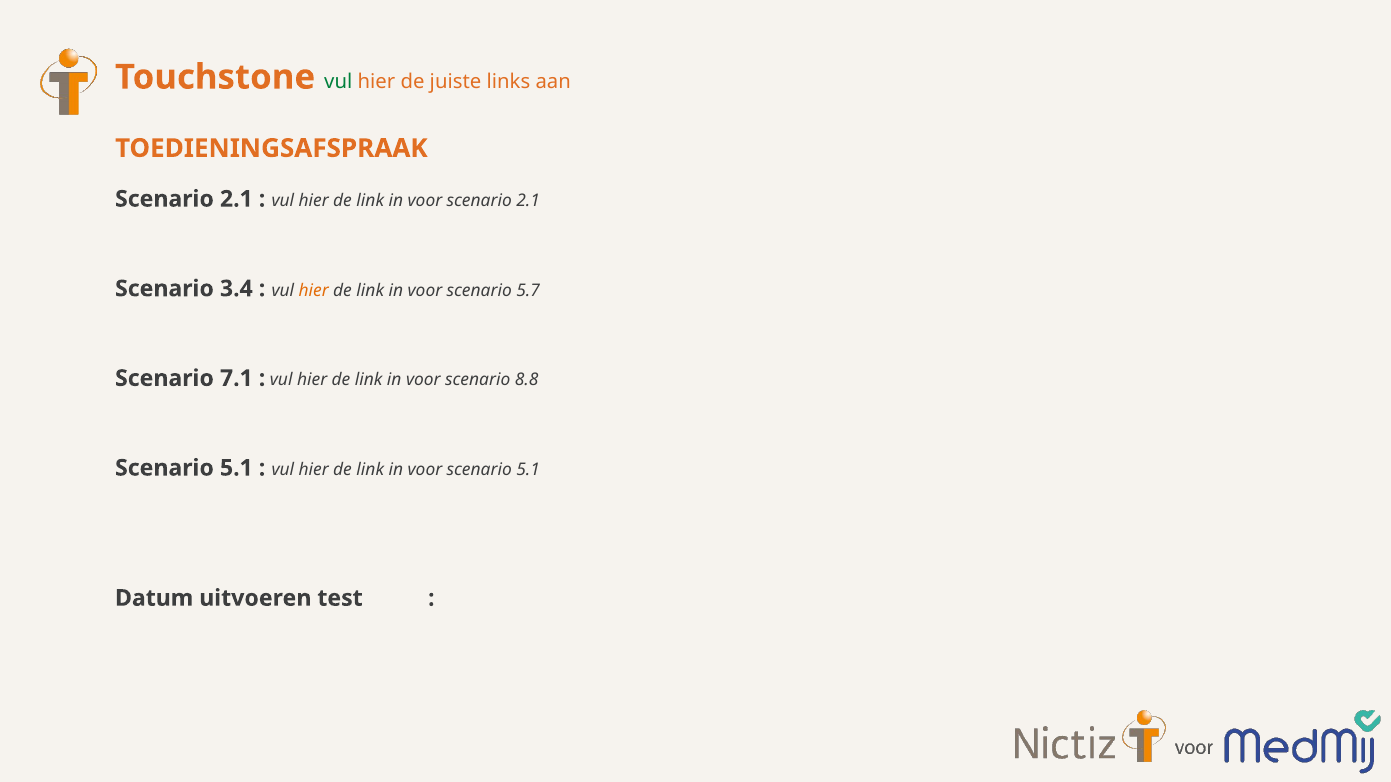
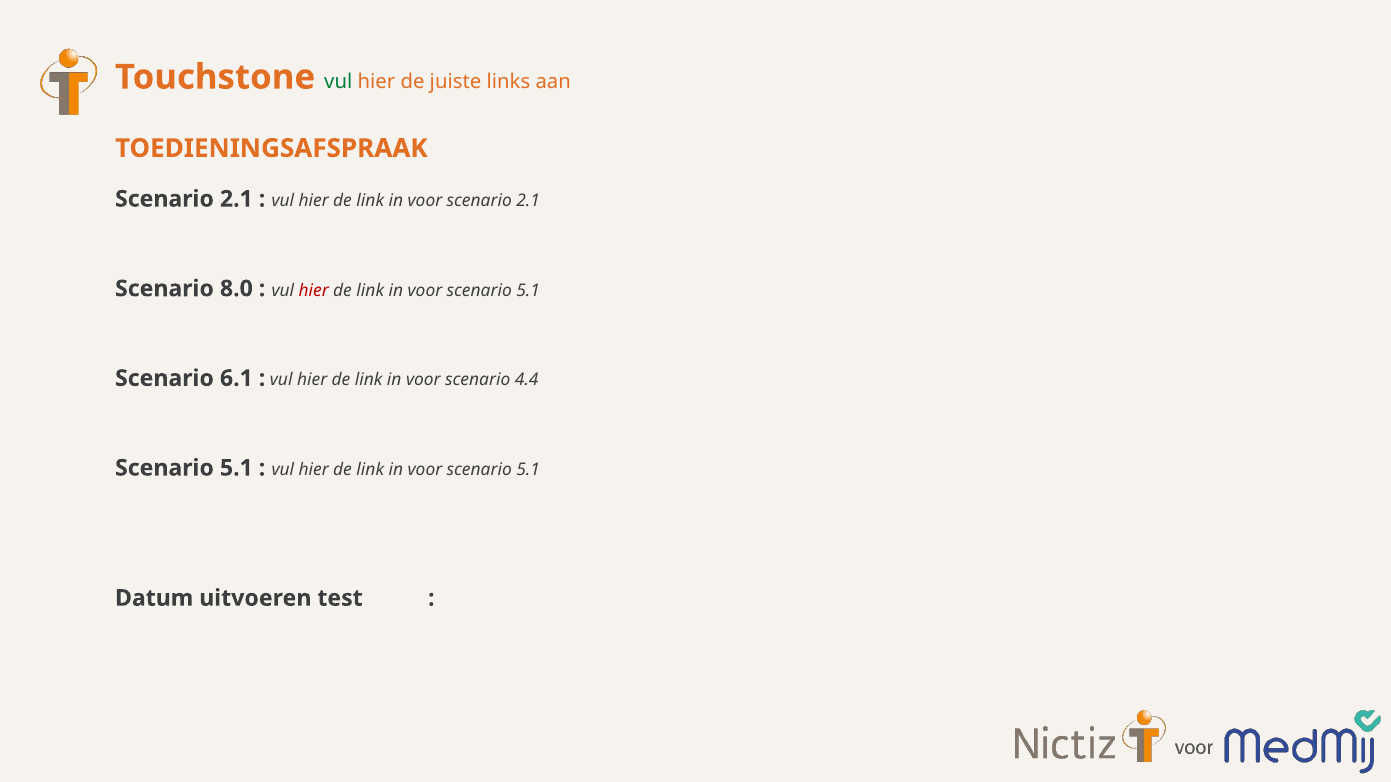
3.4: 3.4 -> 8.0
hier at (314, 291) colour: orange -> red
5.7 at (528, 291): 5.7 -> 5.1
7.1: 7.1 -> 6.1
8.8: 8.8 -> 4.4
